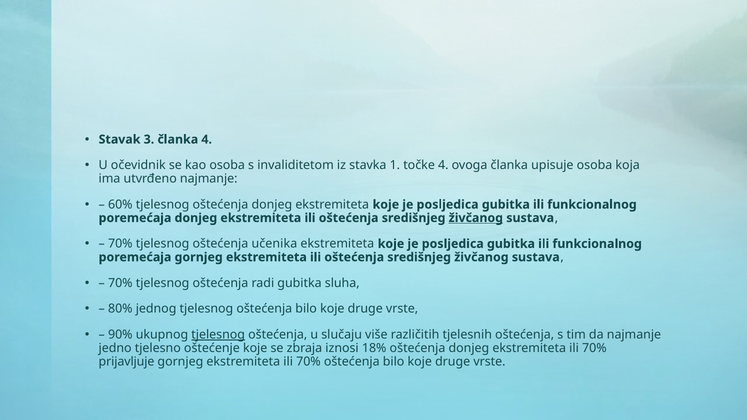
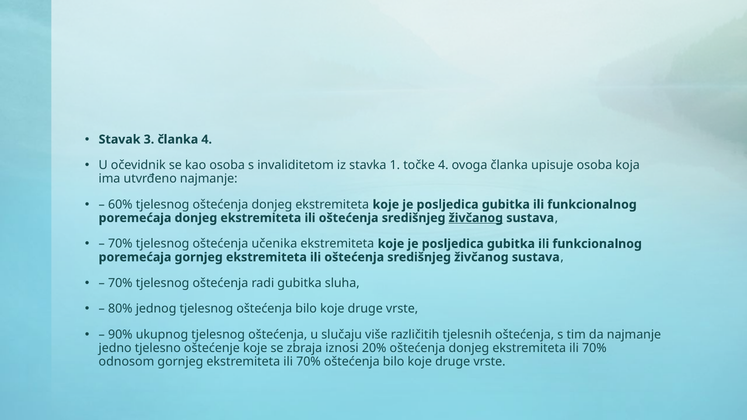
tjelesnog at (218, 335) underline: present -> none
18%: 18% -> 20%
prijavljuje: prijavljuje -> odnosom
